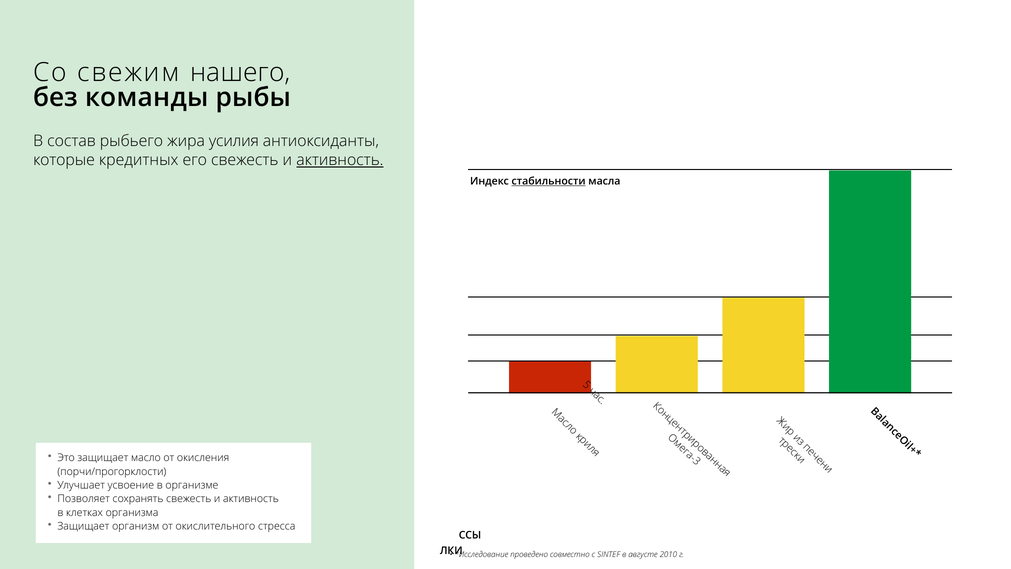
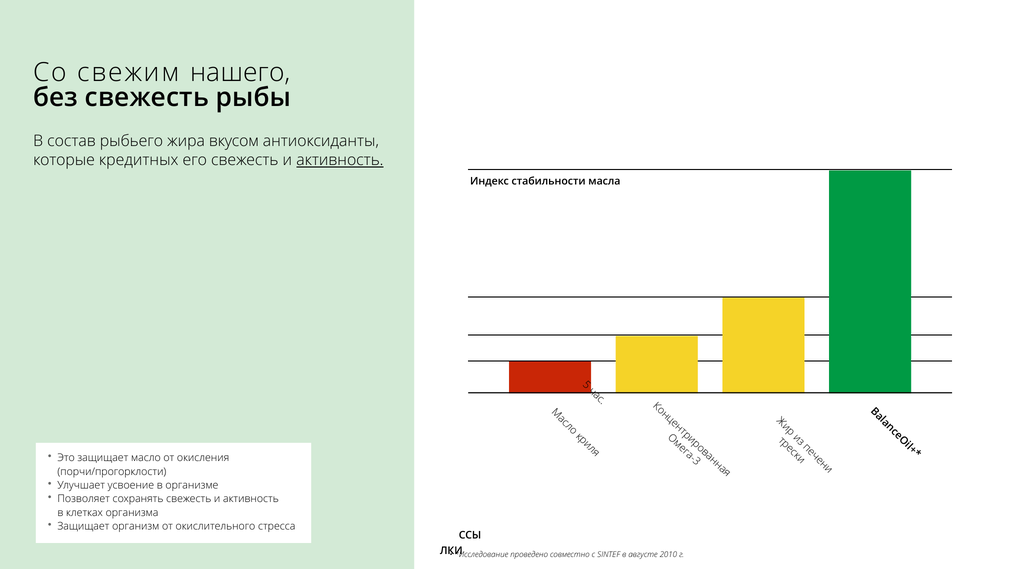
без команды: команды -> свежесть
усилия: усилия -> вкусом
стабильности underline: present -> none
